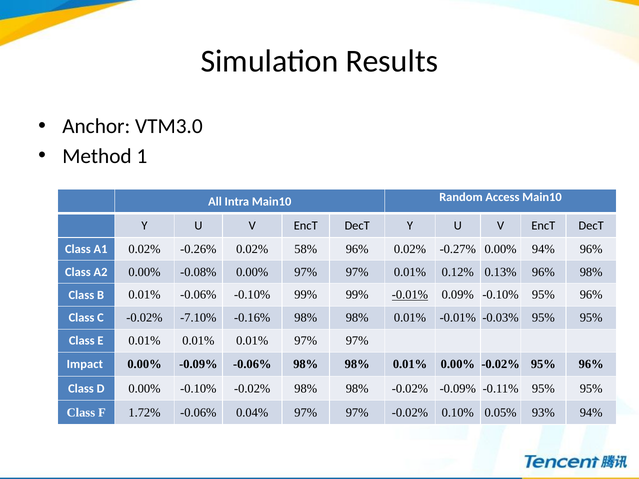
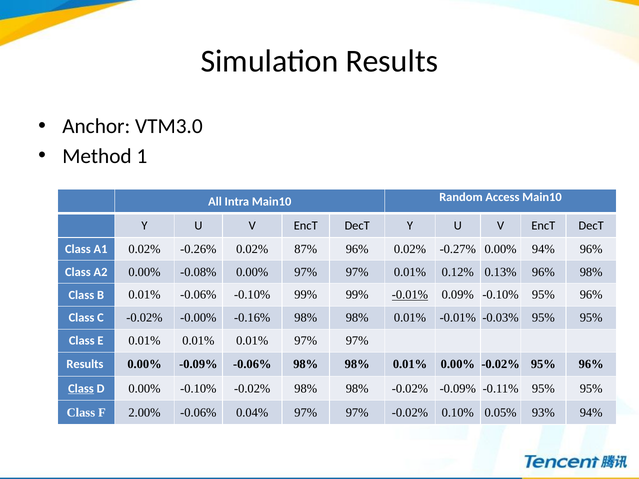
58%: 58% -> 87%
-7.10%: -7.10% -> -0.00%
Impact at (85, 365): Impact -> Results
Class at (81, 389) underline: none -> present
1.72%: 1.72% -> 2.00%
